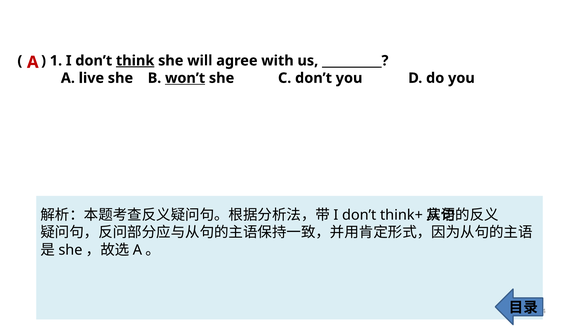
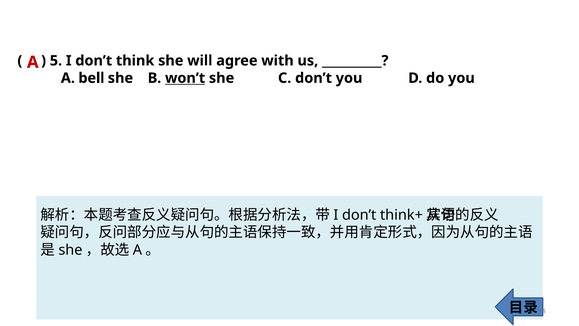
1: 1 -> 5
think underline: present -> none
live: live -> bell
